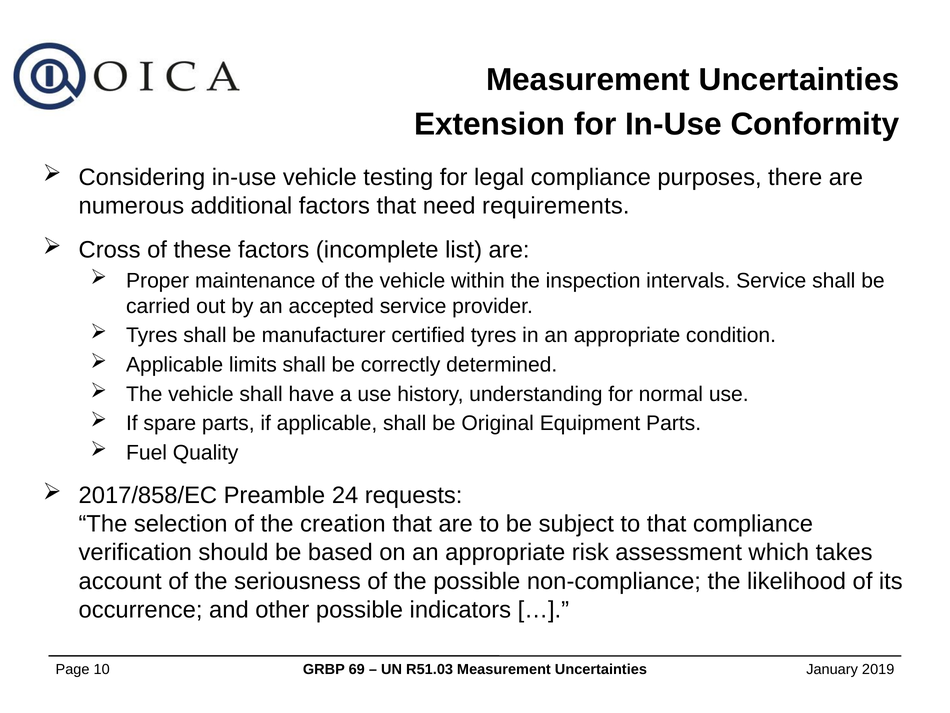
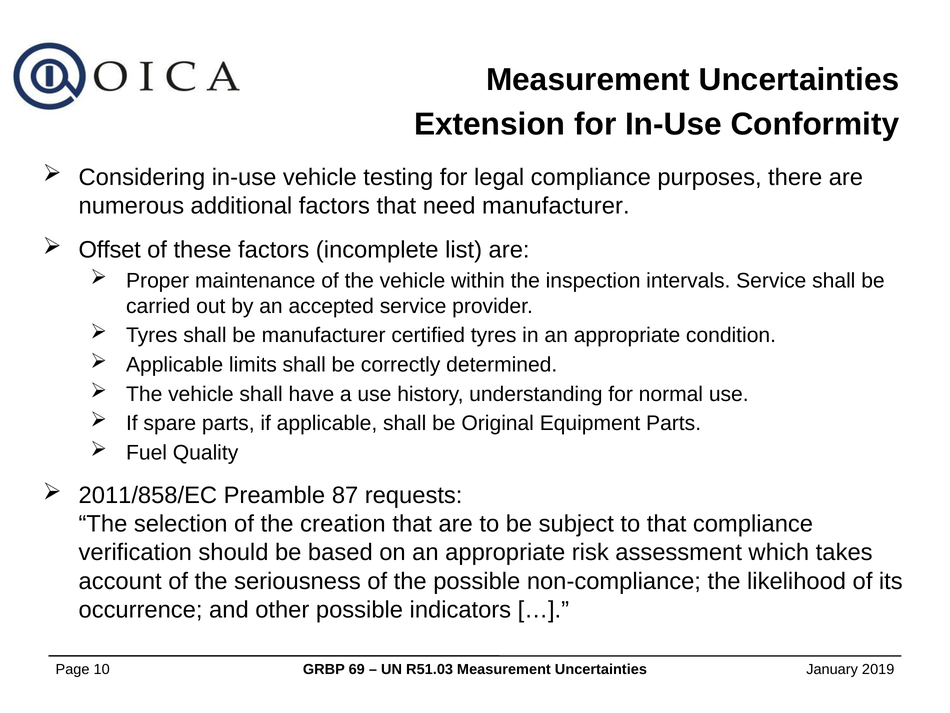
need requirements: requirements -> manufacturer
Cross: Cross -> Offset
2017/858/EC: 2017/858/EC -> 2011/858/EC
24: 24 -> 87
